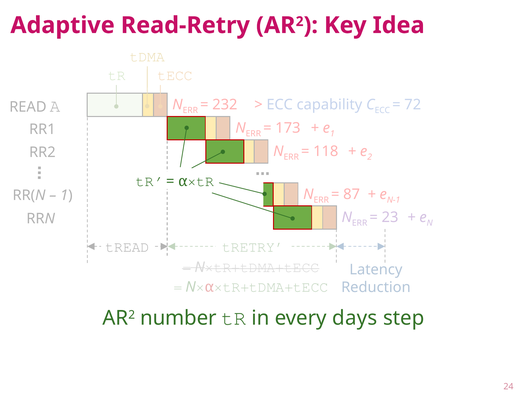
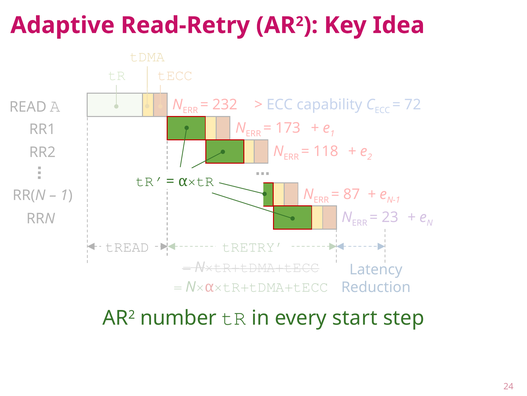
days: days -> start
